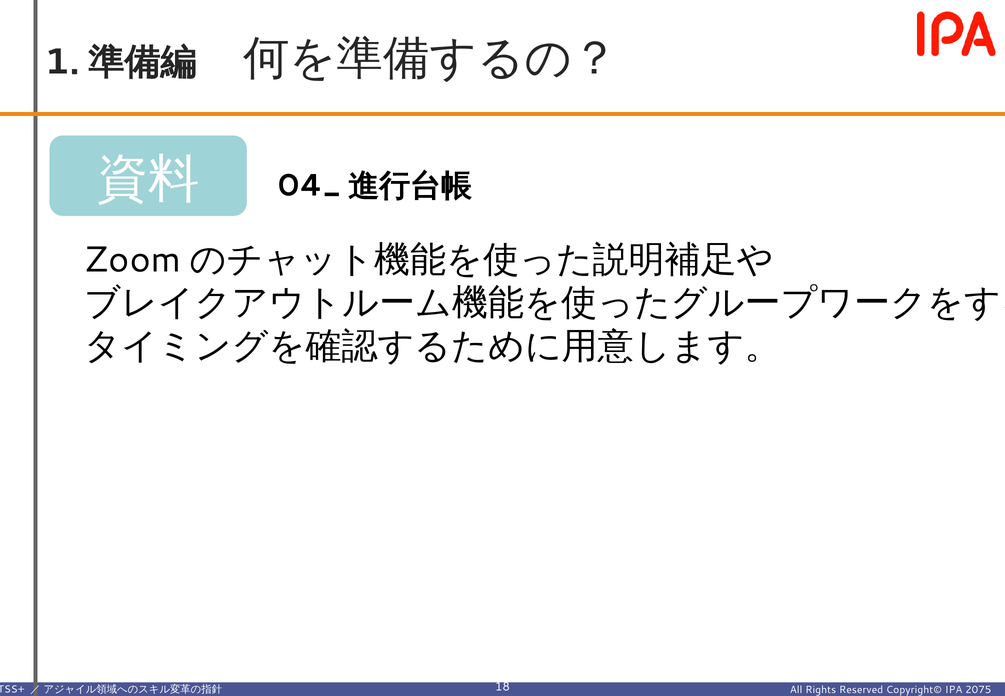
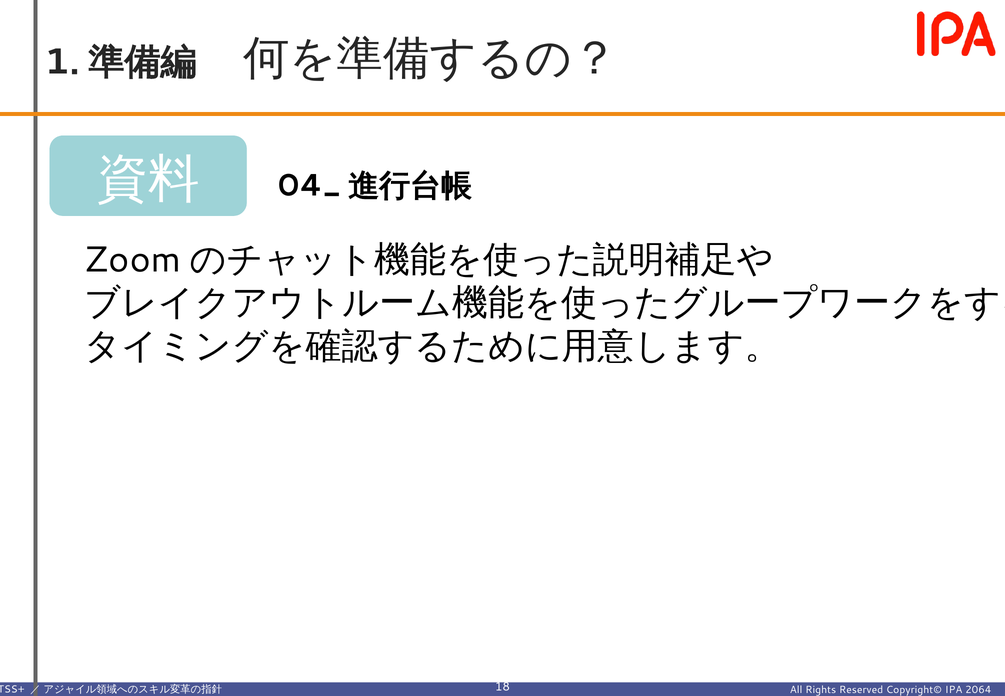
2075: 2075 -> 2064
